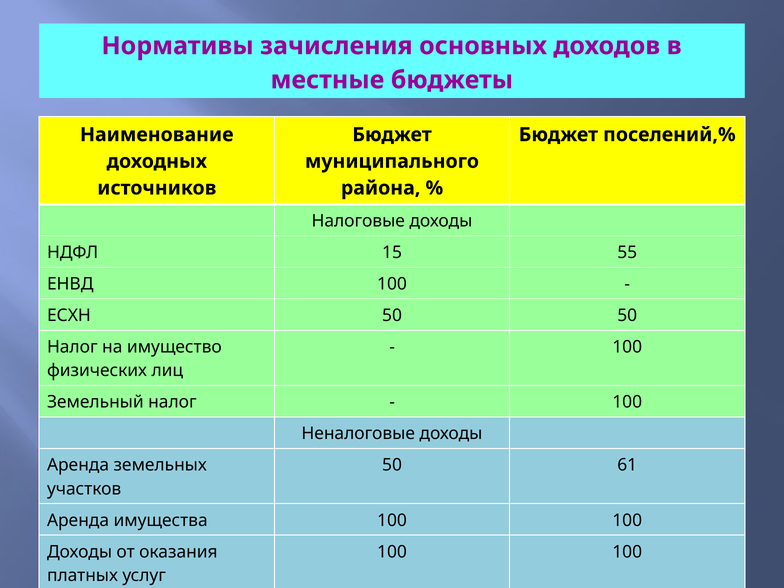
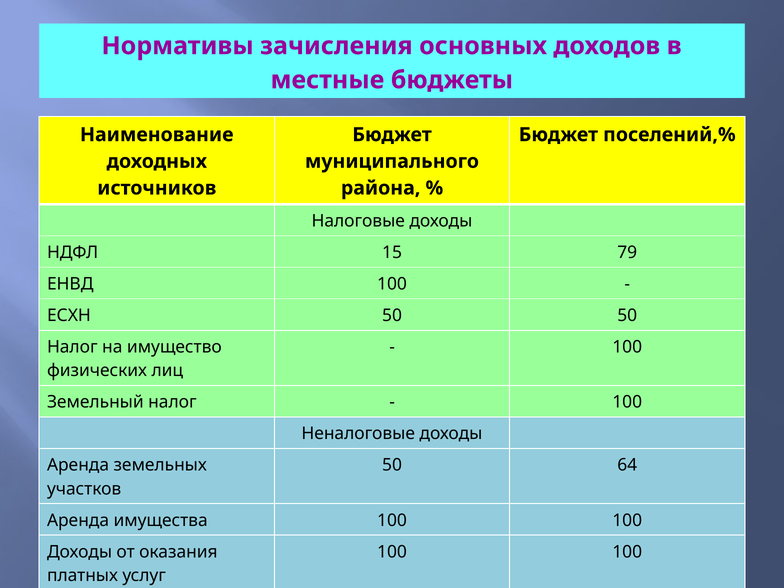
55: 55 -> 79
61: 61 -> 64
